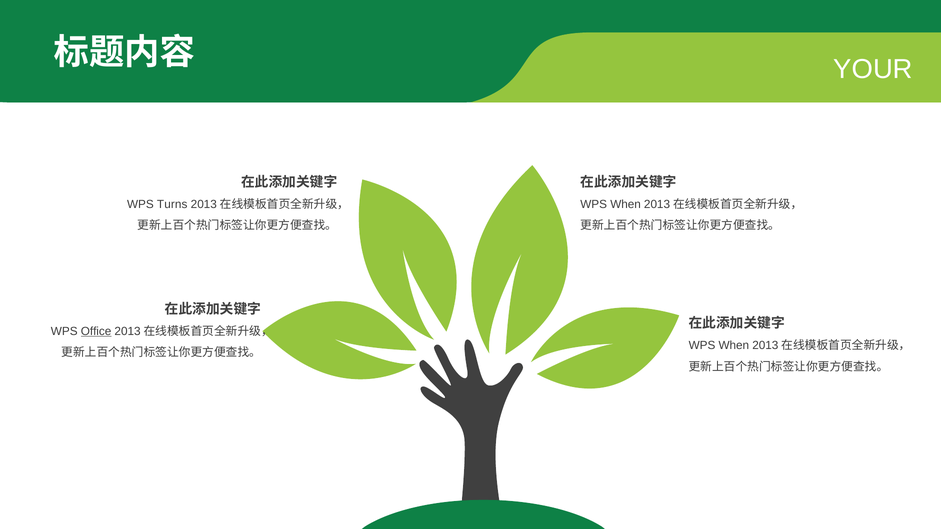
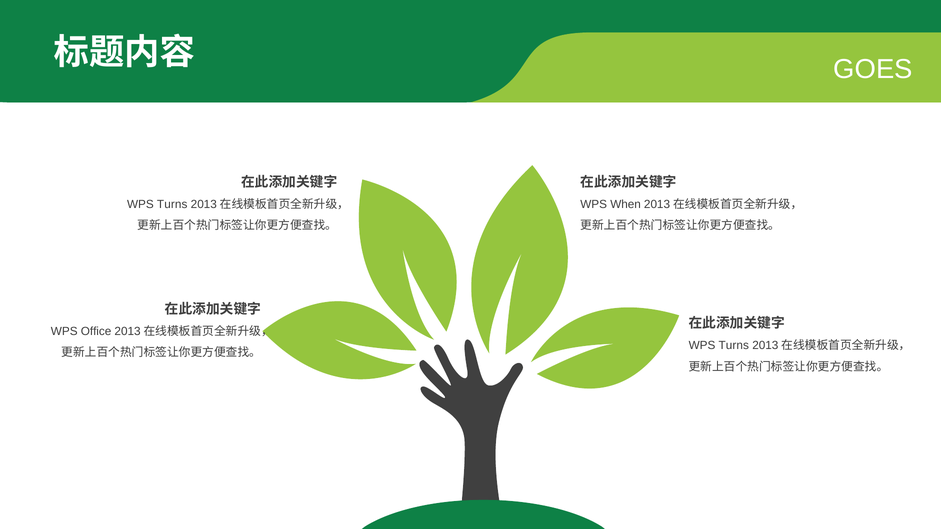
YOUR: YOUR -> GOES
Office underline: present -> none
When at (734, 346): When -> Turns
